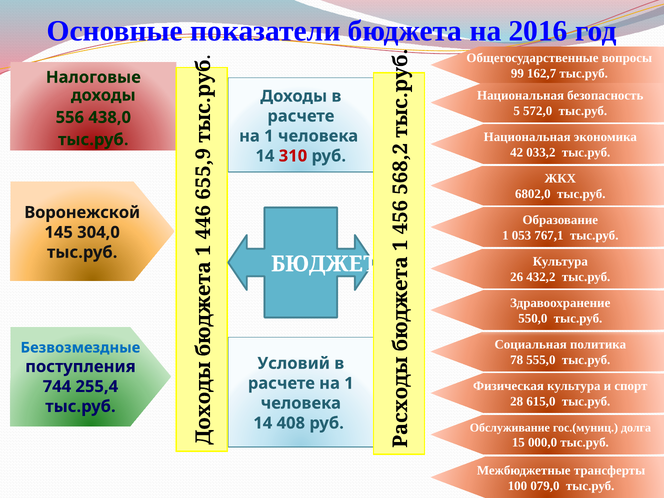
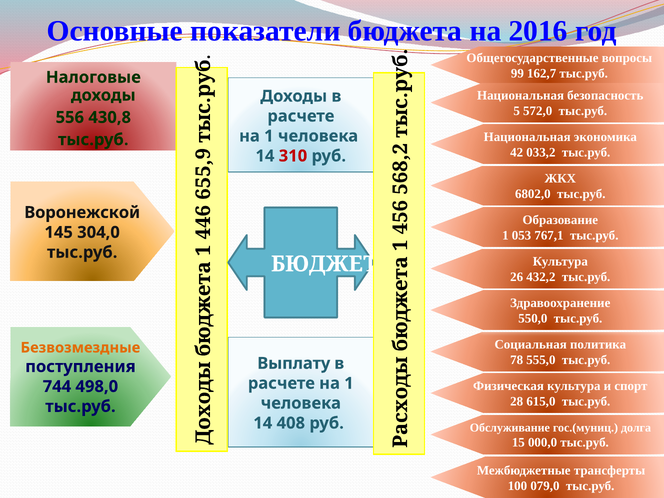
438,0: 438,0 -> 430,8
Безвозмездные colour: blue -> orange
Условий: Условий -> Выплату
255,4: 255,4 -> 498,0
